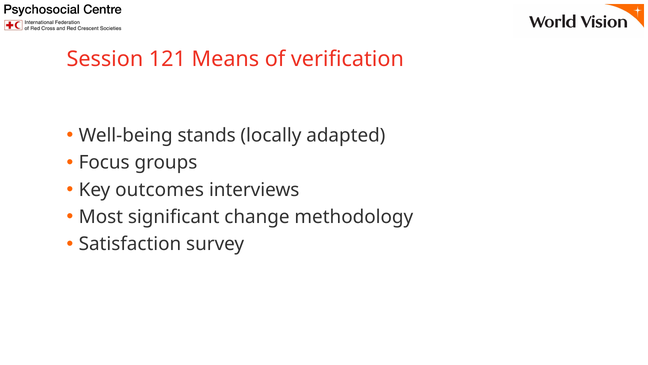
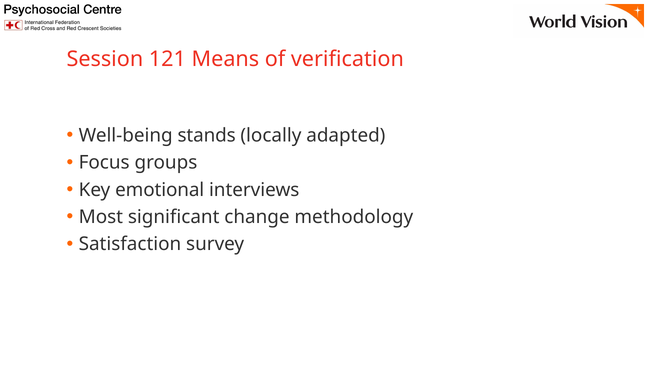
outcomes: outcomes -> emotional
